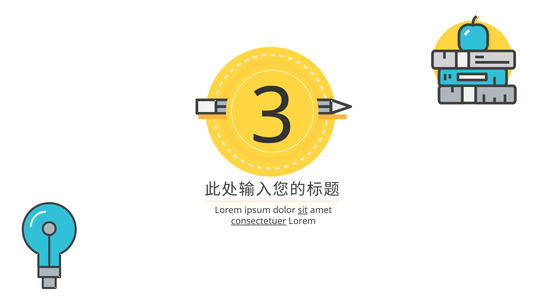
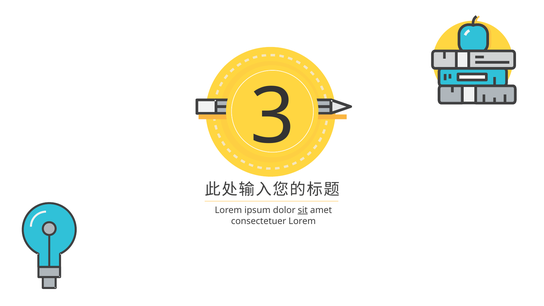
consectetuer underline: present -> none
